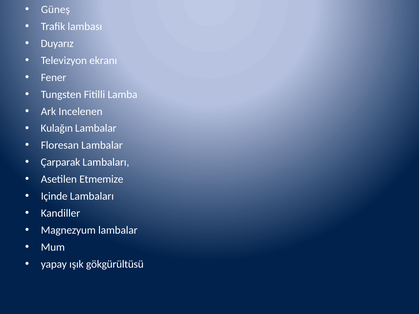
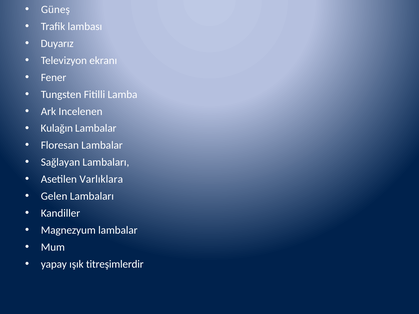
Çarparak: Çarparak -> Sağlayan
Etmemize: Etmemize -> Varlıklara
Içinde: Içinde -> Gelen
gökgürültüsü: gökgürültüsü -> titreşimlerdir
